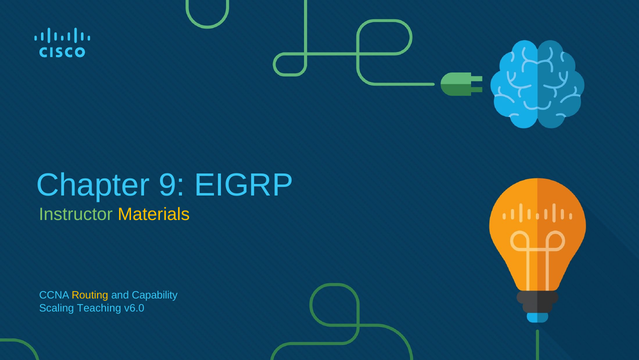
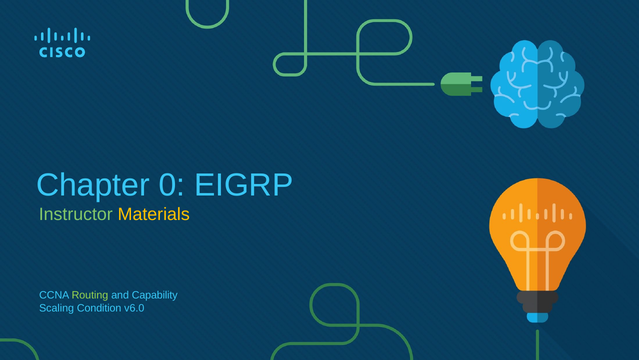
9: 9 -> 0
Routing colour: yellow -> light green
Teaching: Teaching -> Condition
